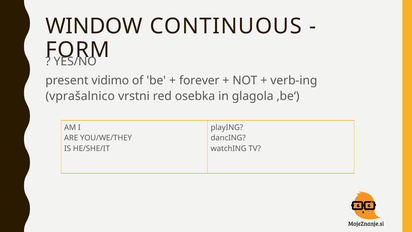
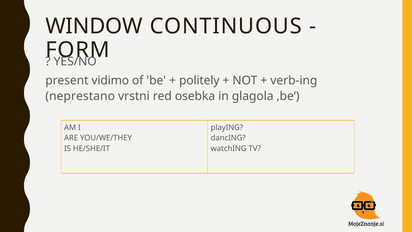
forever: forever -> politely
vprašalnico: vprašalnico -> neprestano
